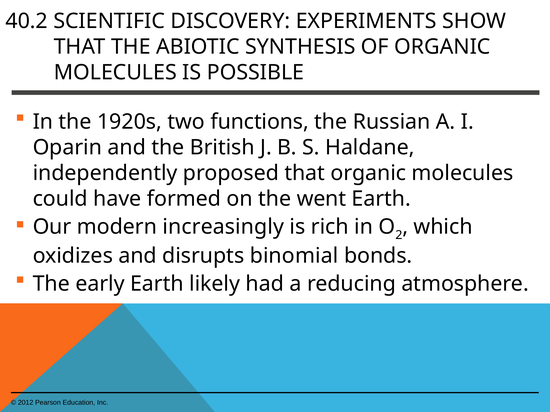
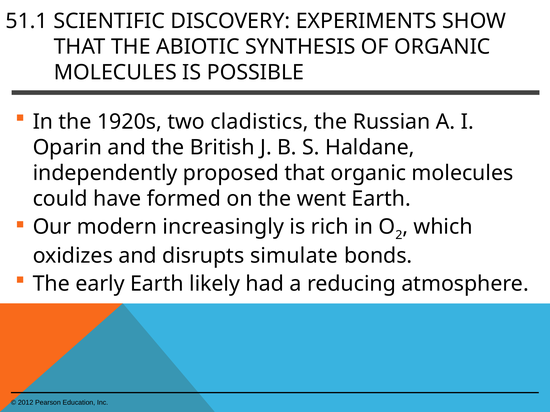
40.2: 40.2 -> 51.1
functions: functions -> cladistics
binomial: binomial -> simulate
